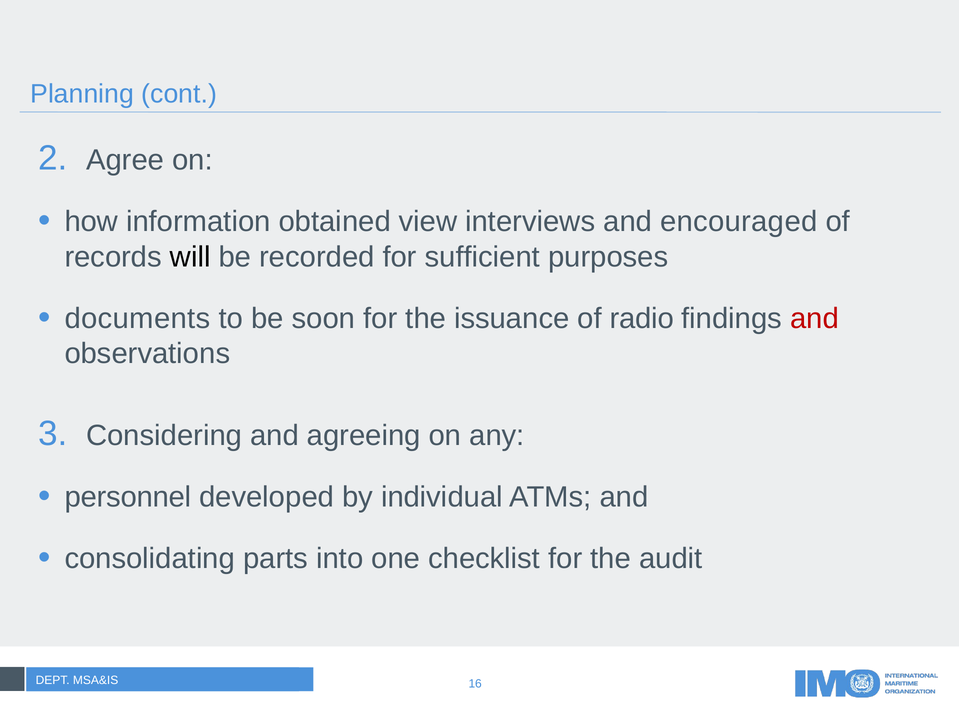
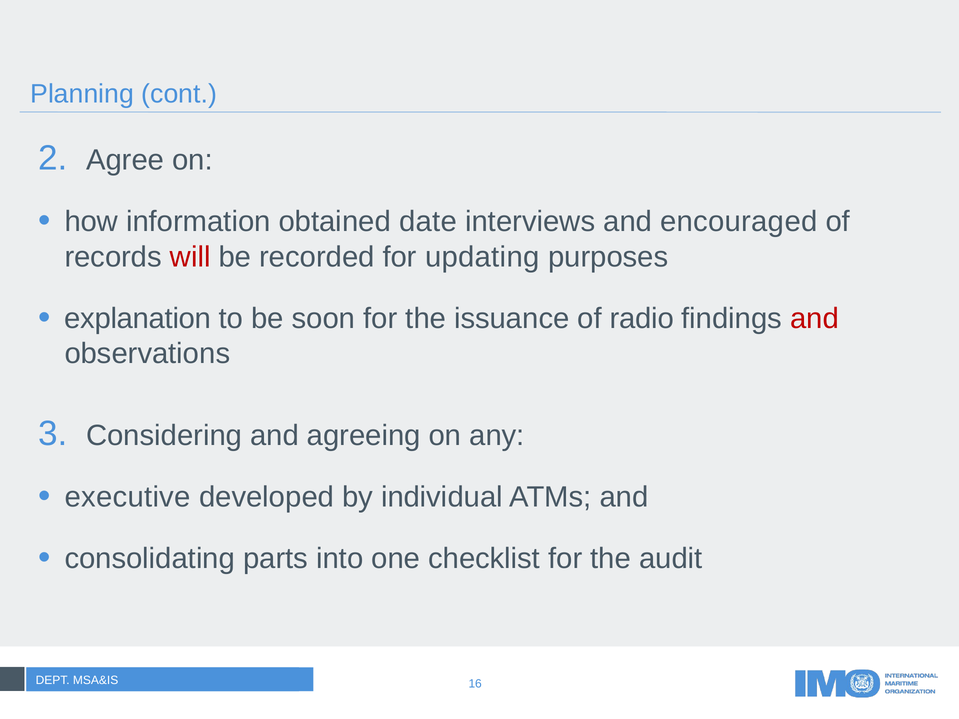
view: view -> date
will colour: black -> red
sufficient: sufficient -> updating
documents: documents -> explanation
personnel: personnel -> executive
